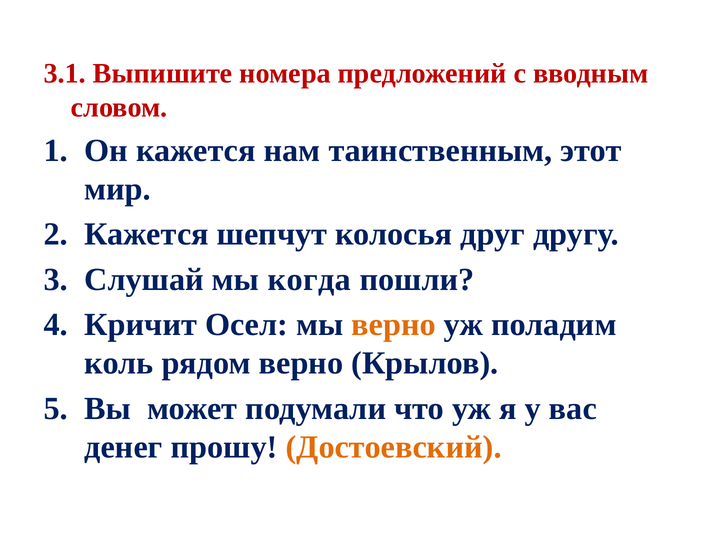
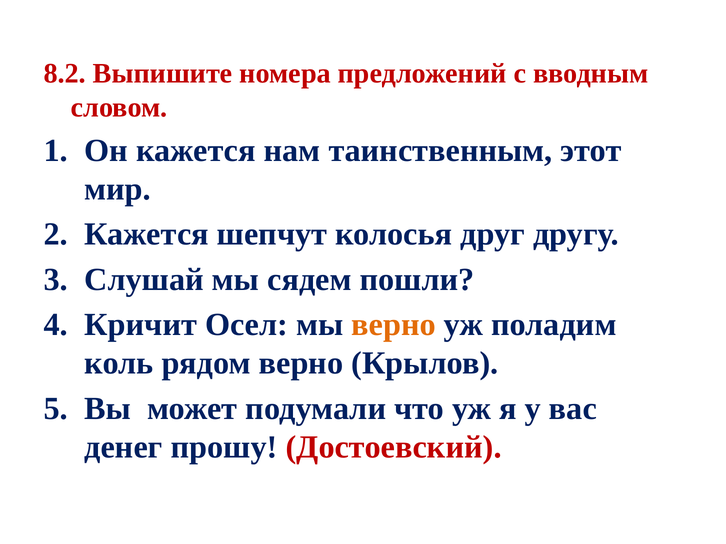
3.1: 3.1 -> 8.2
когда: когда -> сядем
Достоевский colour: orange -> red
